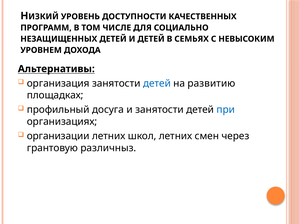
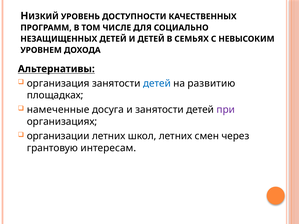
профильный: профильный -> намеченные
при colour: blue -> purple
различныз: различныз -> интересам
